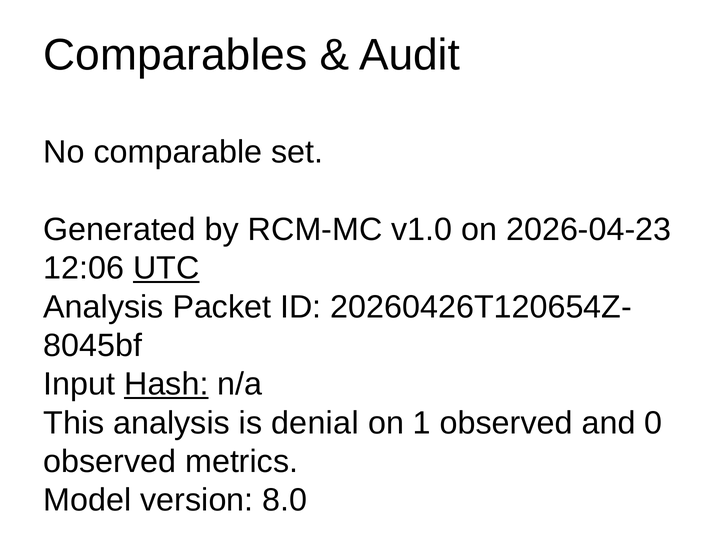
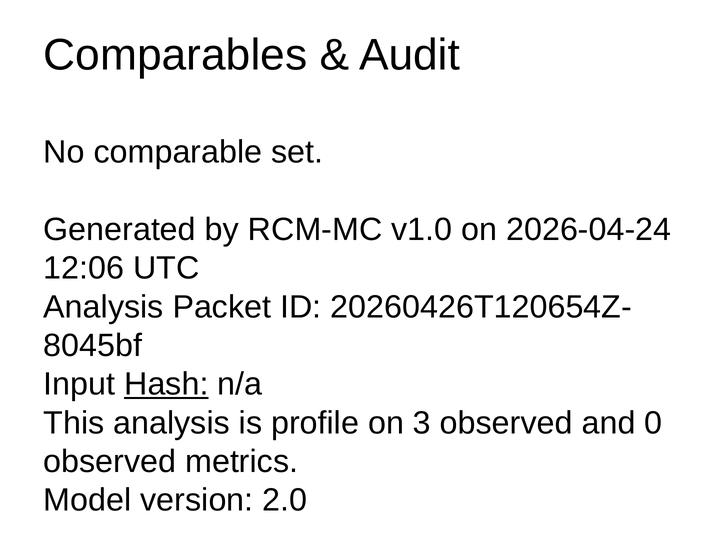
2026-04-23: 2026-04-23 -> 2026-04-24
UTC underline: present -> none
denial: denial -> profile
1: 1 -> 3
8.0: 8.0 -> 2.0
